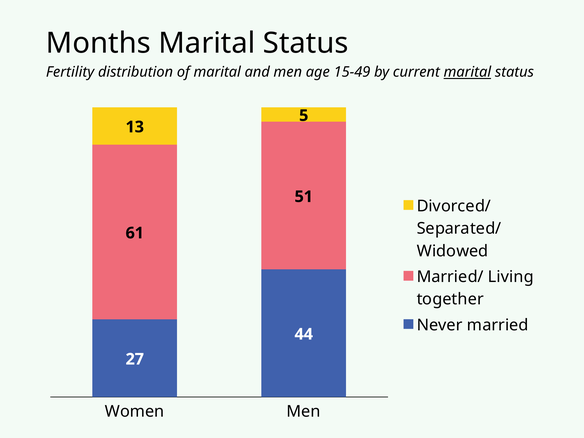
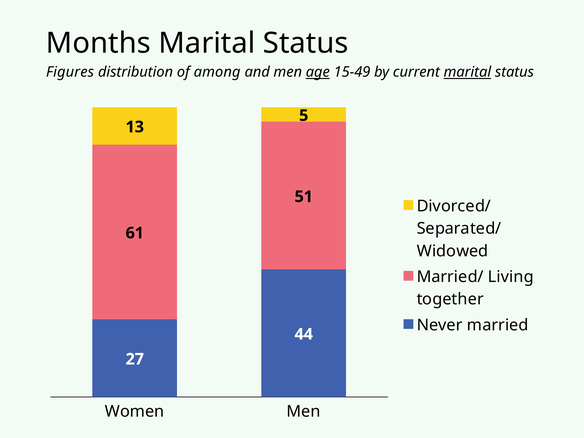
Fertility: Fertility -> Figures
of marital: marital -> among
age underline: none -> present
